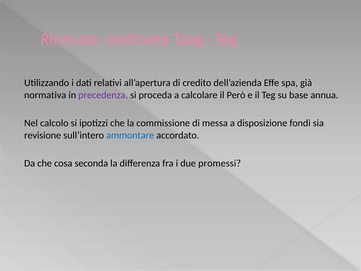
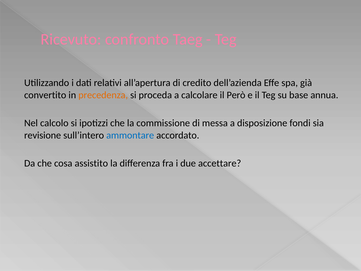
normativa: normativa -> convertito
precedenza colour: purple -> orange
seconda: seconda -> assistito
promessi: promessi -> accettare
